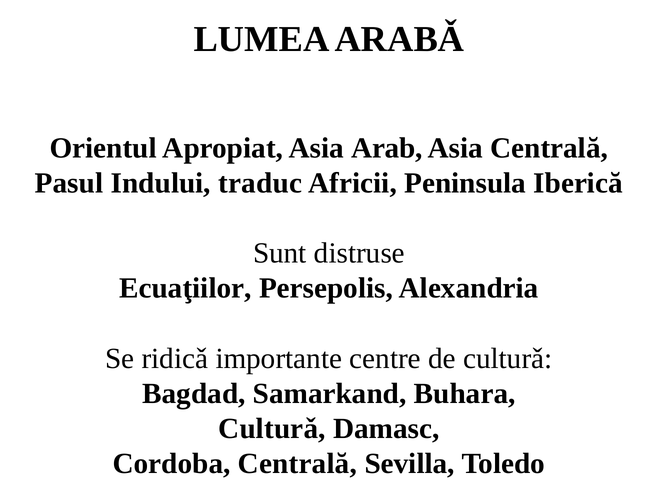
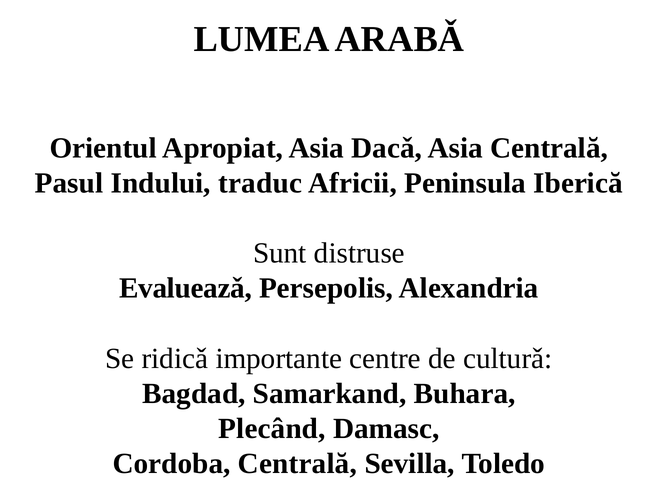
Arab: Arab -> Dacǎ
Ecuaţiilor: Ecuaţiilor -> Evalueazǎ
Culturǎ at (272, 429): Culturǎ -> Plecând
